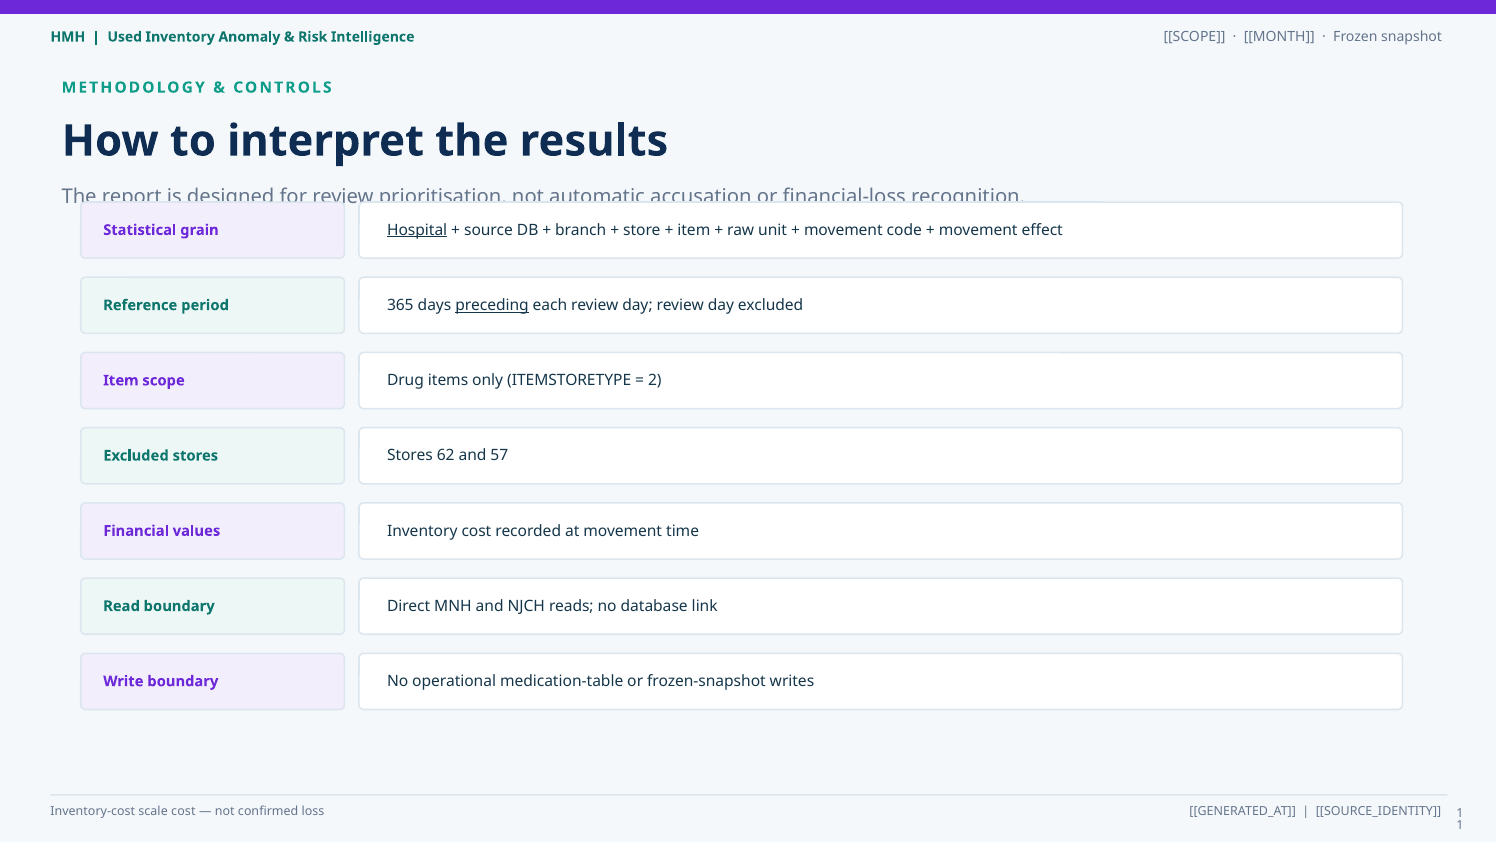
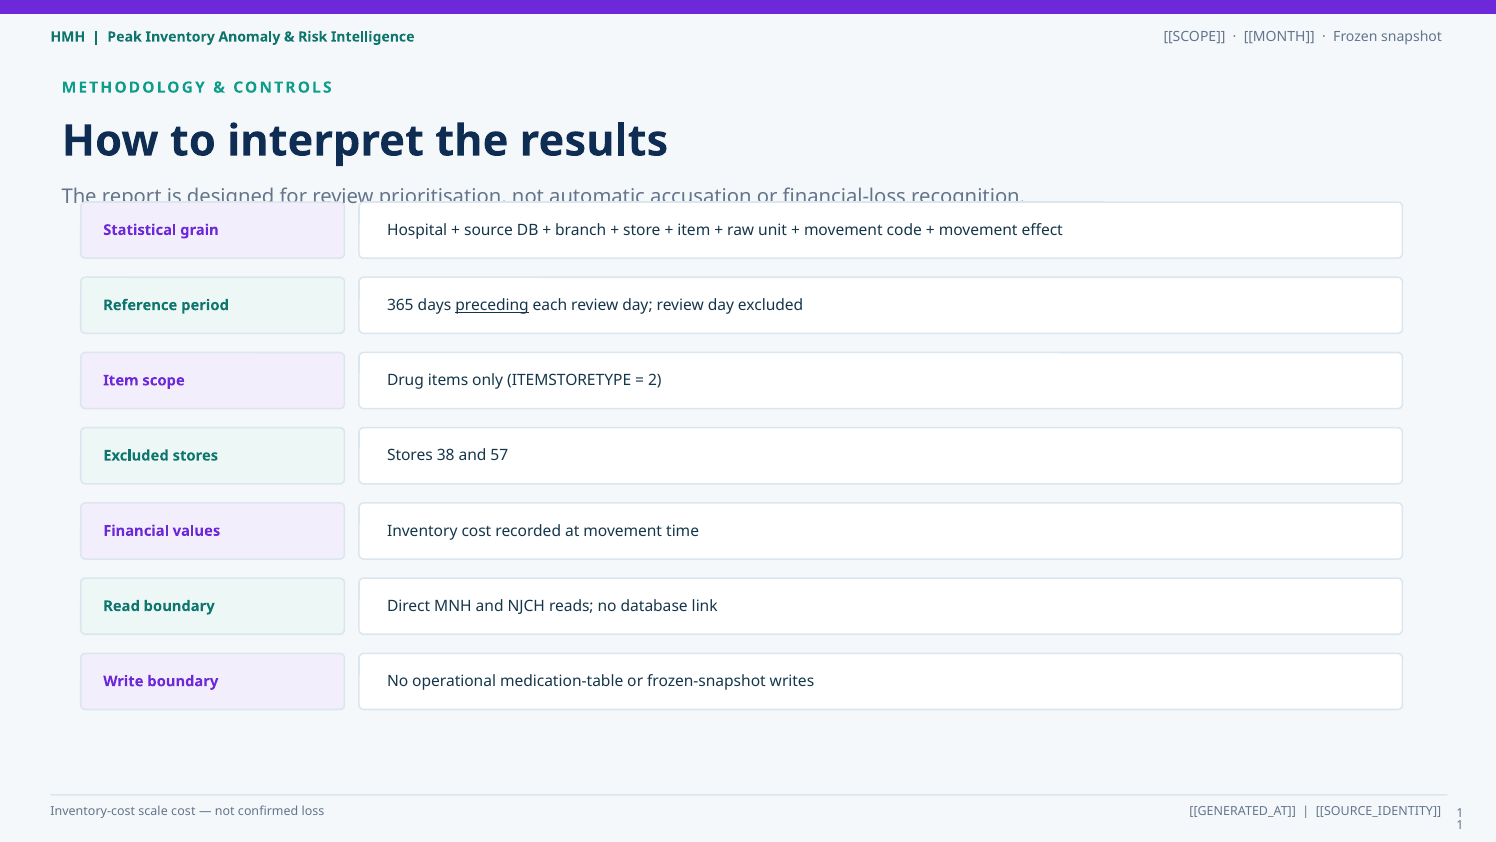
Used: Used -> Peak
Hospital underline: present -> none
62: 62 -> 38
